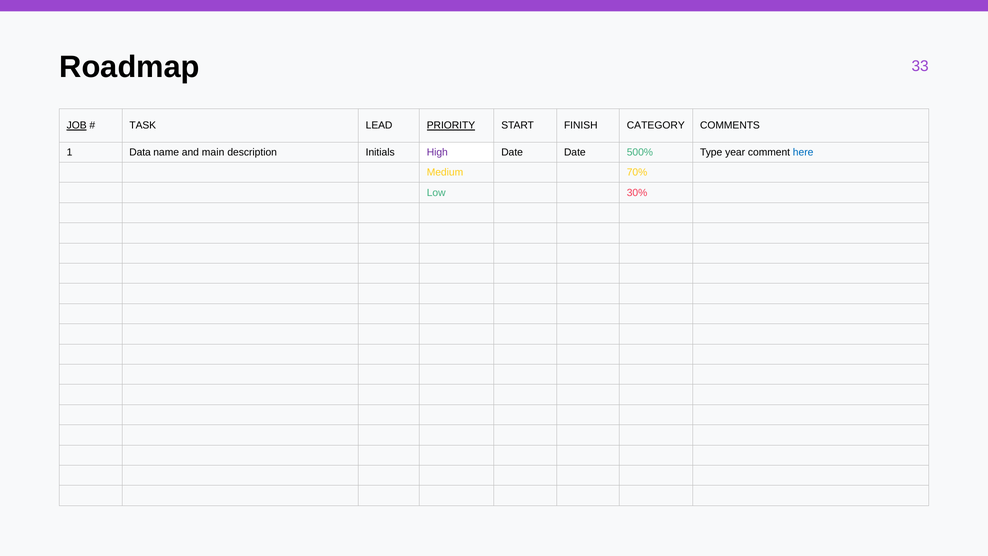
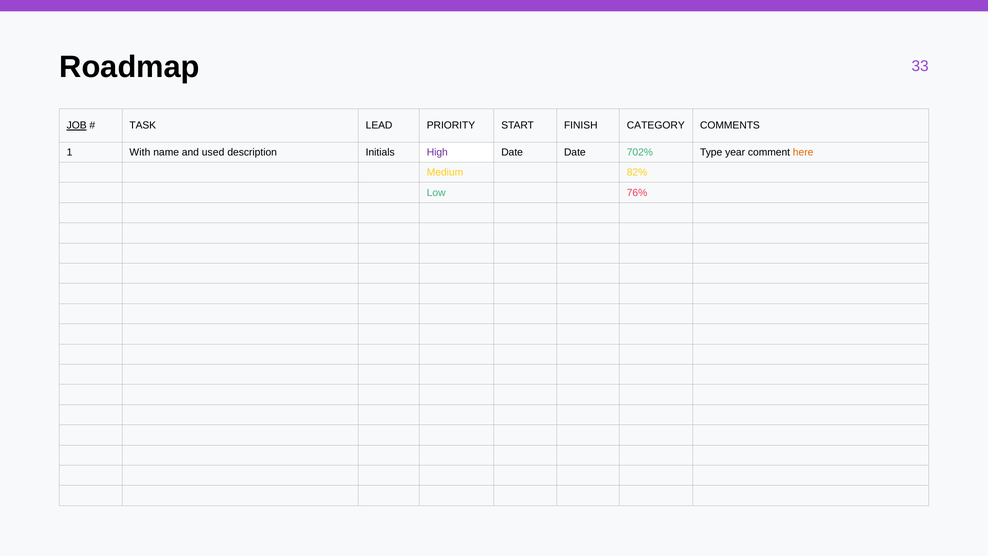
PRIORITY underline: present -> none
Data: Data -> With
main: main -> used
500%: 500% -> 702%
here colour: blue -> orange
70%: 70% -> 82%
30%: 30% -> 76%
